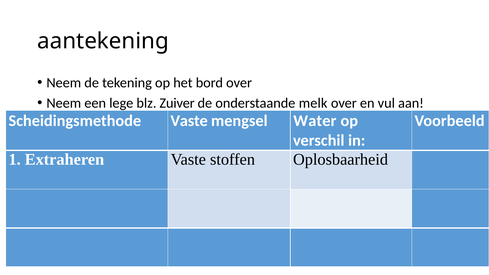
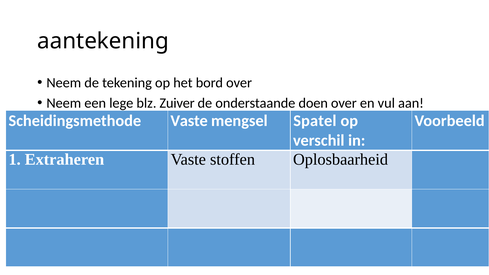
melk: melk -> doen
Water: Water -> Spatel
